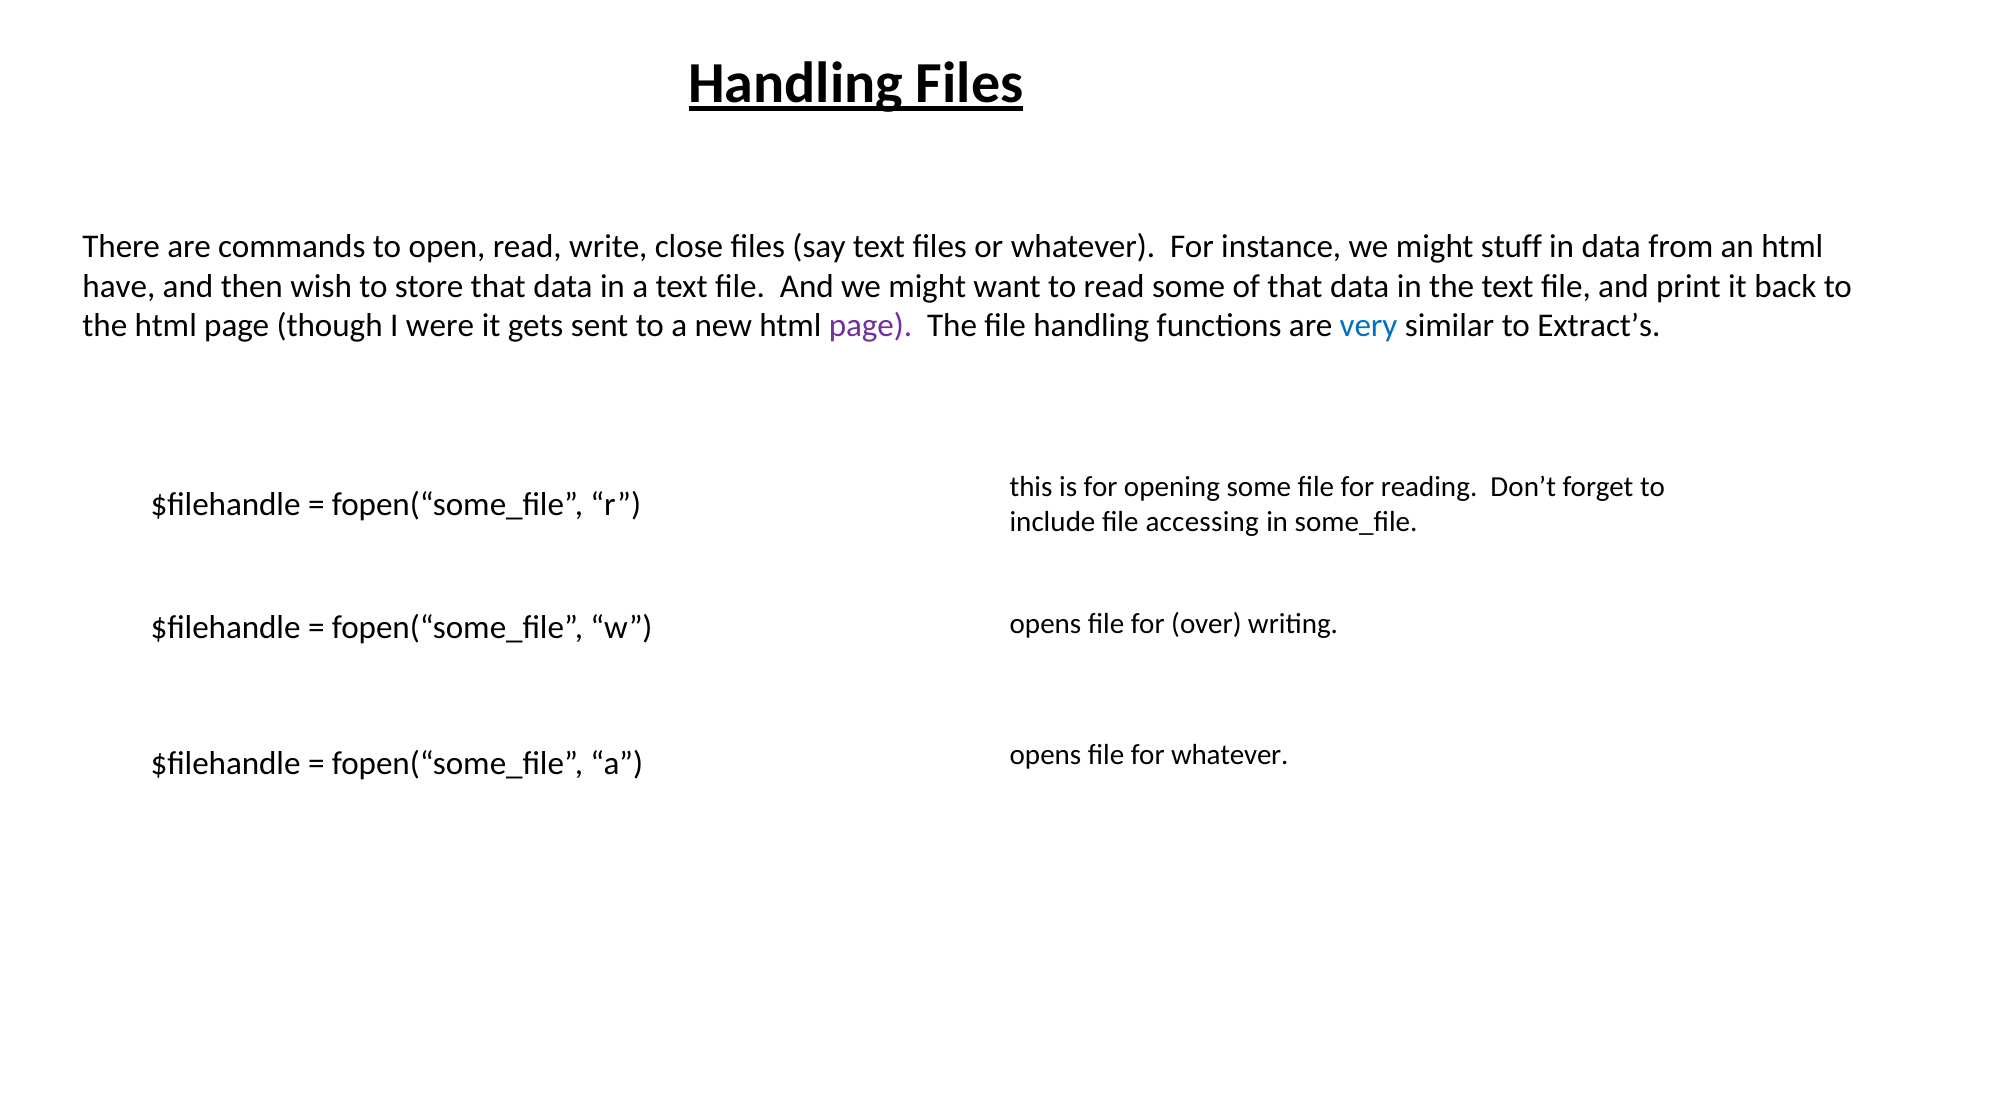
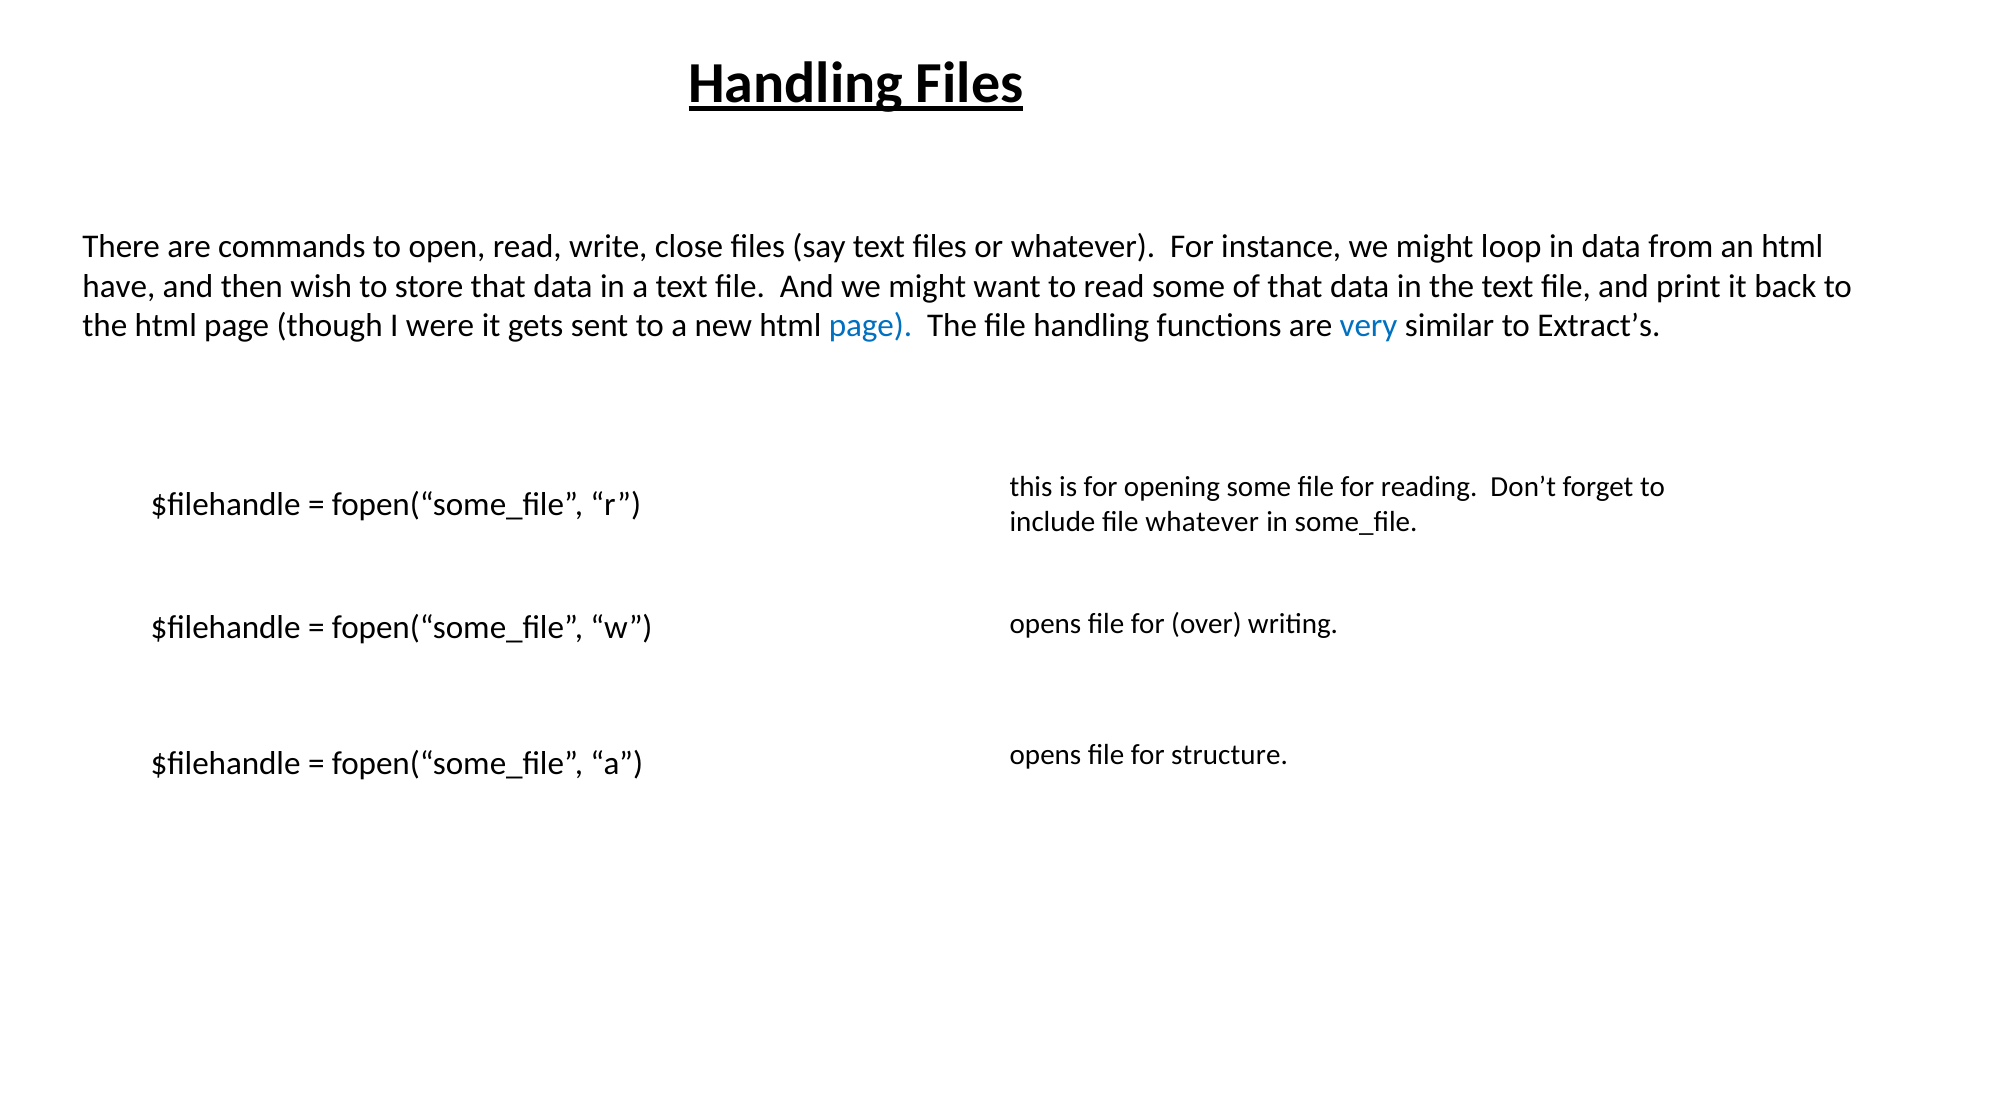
stuff: stuff -> loop
page at (871, 326) colour: purple -> blue
file accessing: accessing -> whatever
for whatever: whatever -> structure
